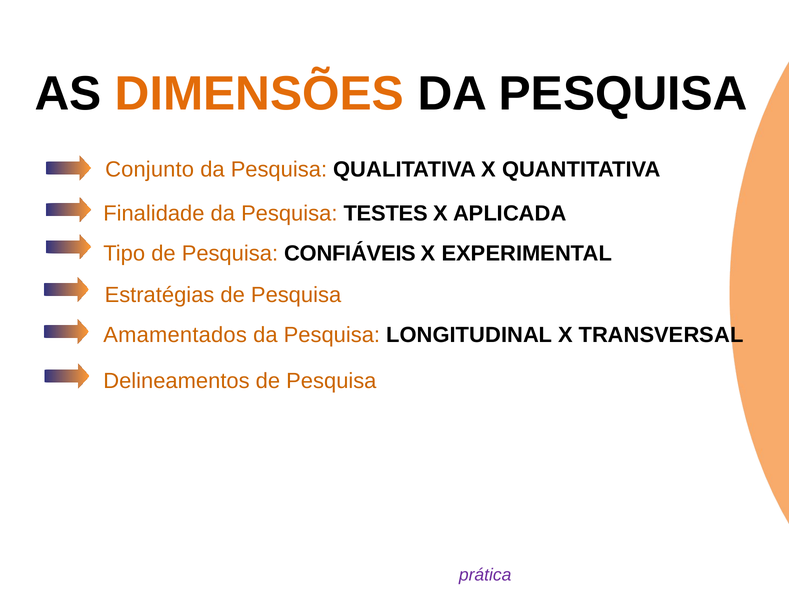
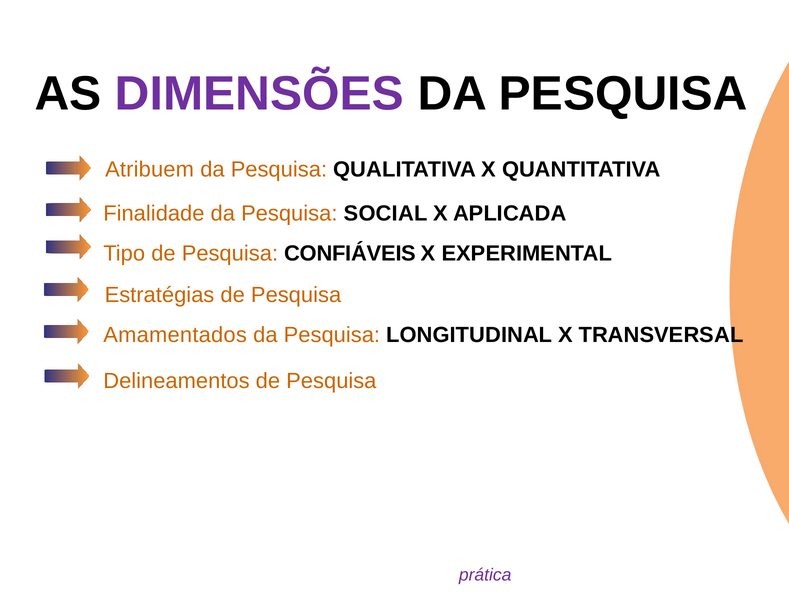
DIMENSÕES colour: orange -> purple
Conjunto: Conjunto -> Atribuem
TESTES: TESTES -> SOCIAL
